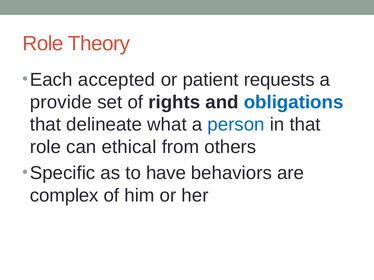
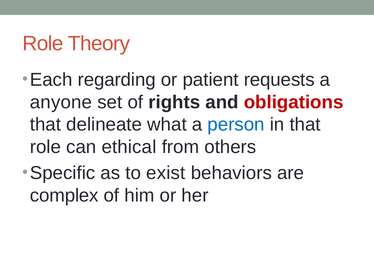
accepted: accepted -> regarding
provide: provide -> anyone
obligations colour: blue -> red
have: have -> exist
